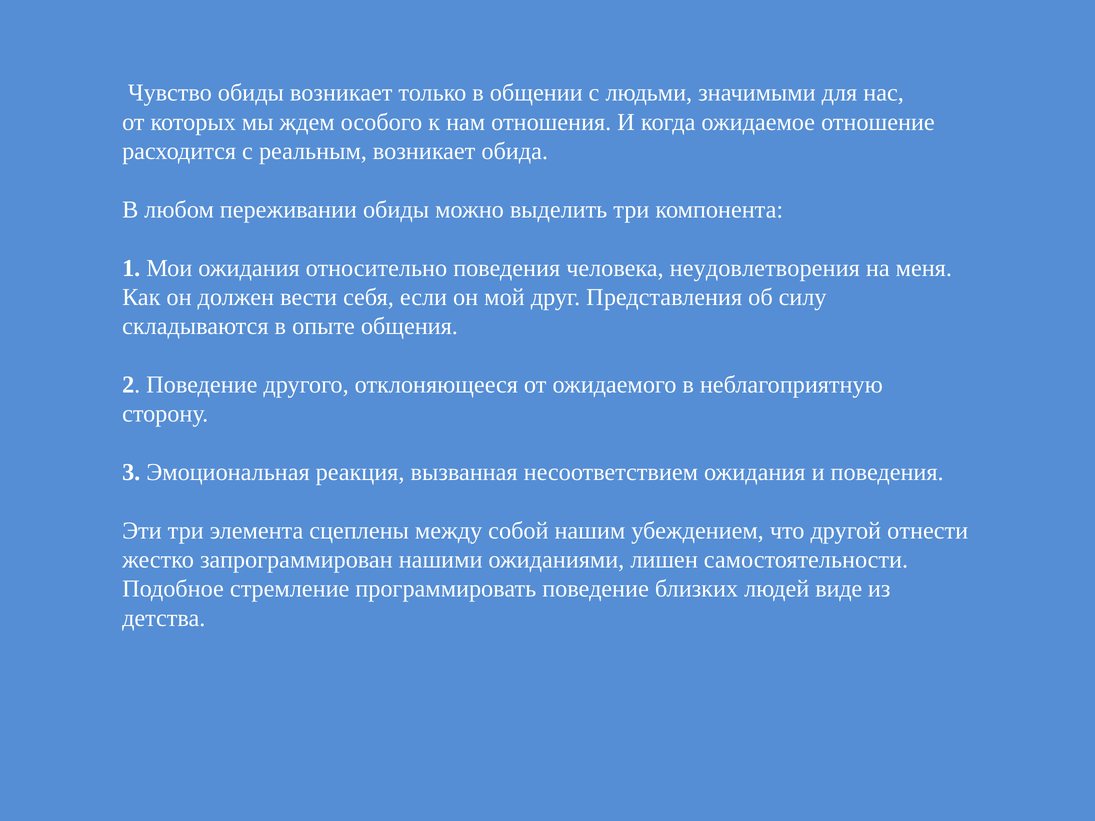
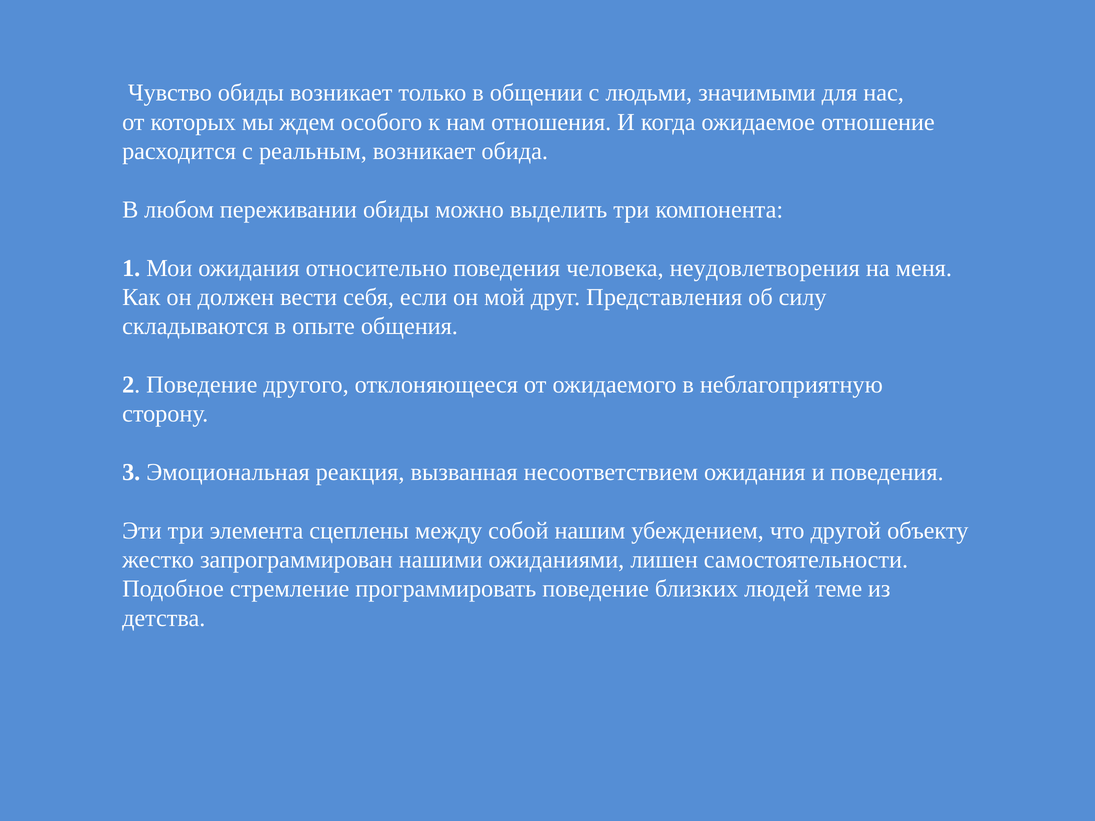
отнести: отнести -> объекту
виде: виде -> теме
